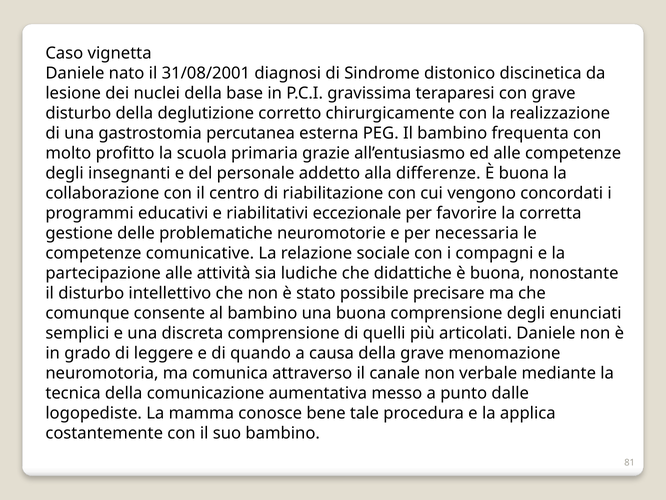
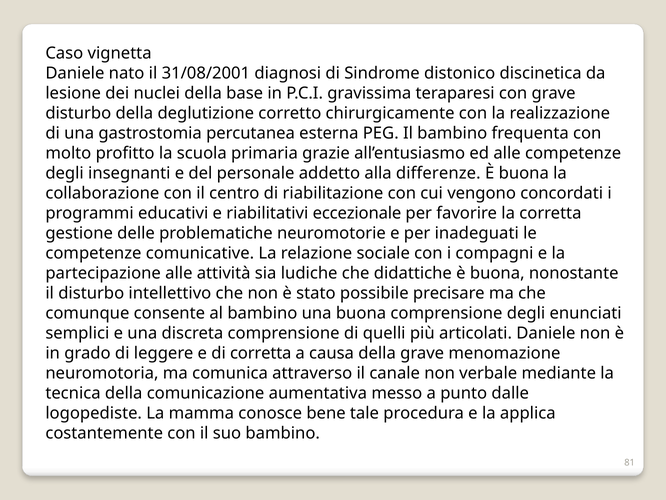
necessaria: necessaria -> inadeguati
di quando: quando -> corretta
